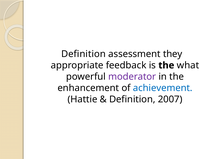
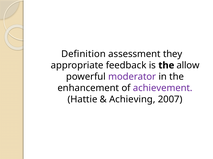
what: what -> allow
achievement colour: blue -> purple
Definition at (132, 100): Definition -> Achieving
